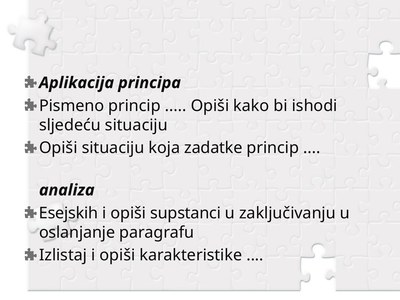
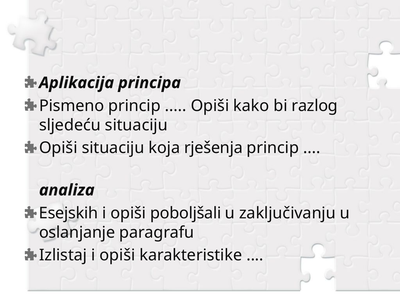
ishodi: ishodi -> razlog
zadatke: zadatke -> rješenja
supstanci: supstanci -> poboljšali
